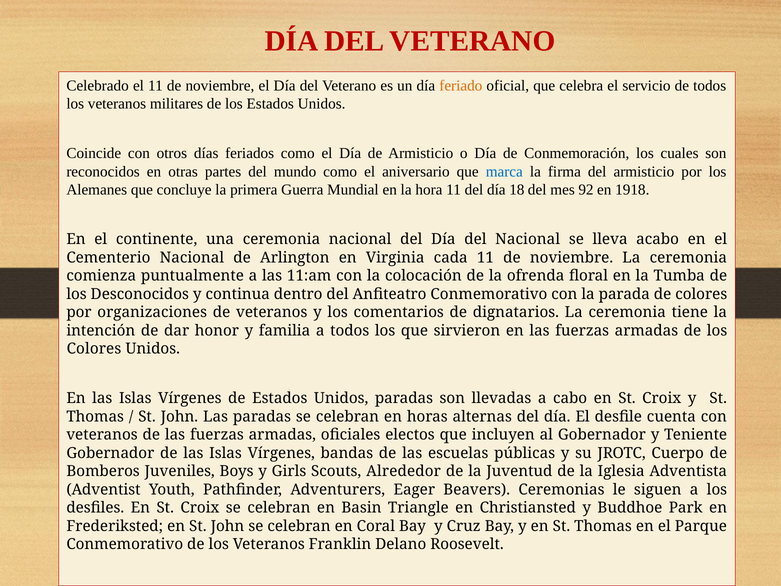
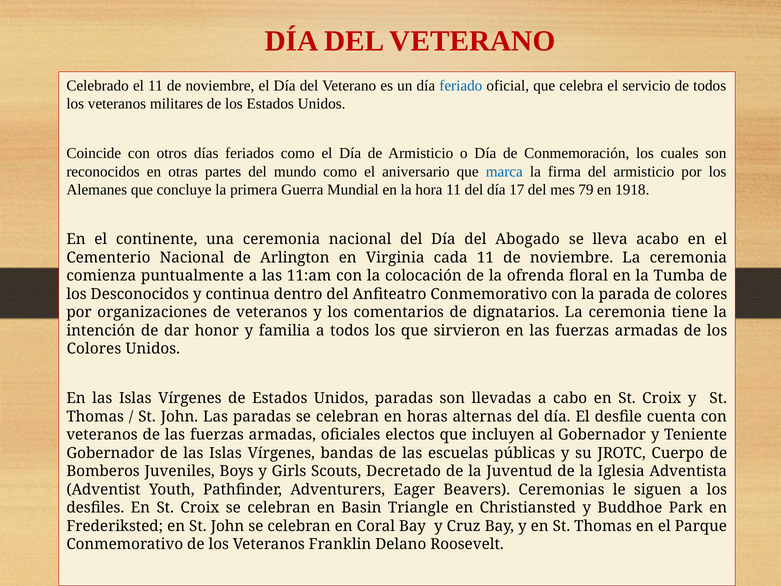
feriado colour: orange -> blue
18: 18 -> 17
92: 92 -> 79
del Nacional: Nacional -> Abogado
Alrededor: Alrededor -> Decretado
